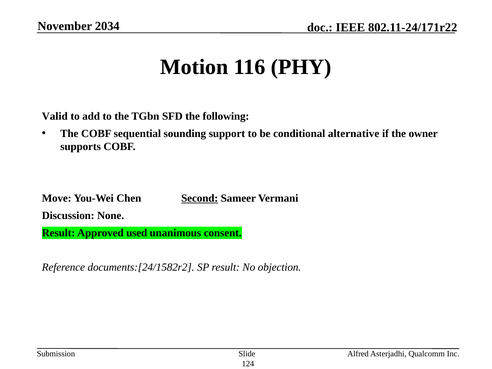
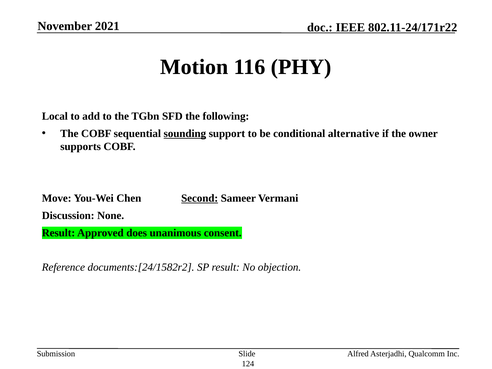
2034: 2034 -> 2021
Valid: Valid -> Local
sounding underline: none -> present
used: used -> does
